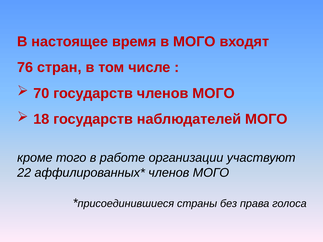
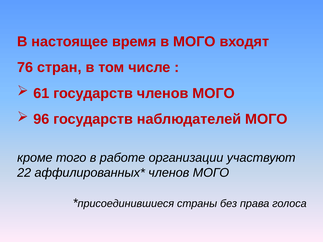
70: 70 -> 61
18: 18 -> 96
